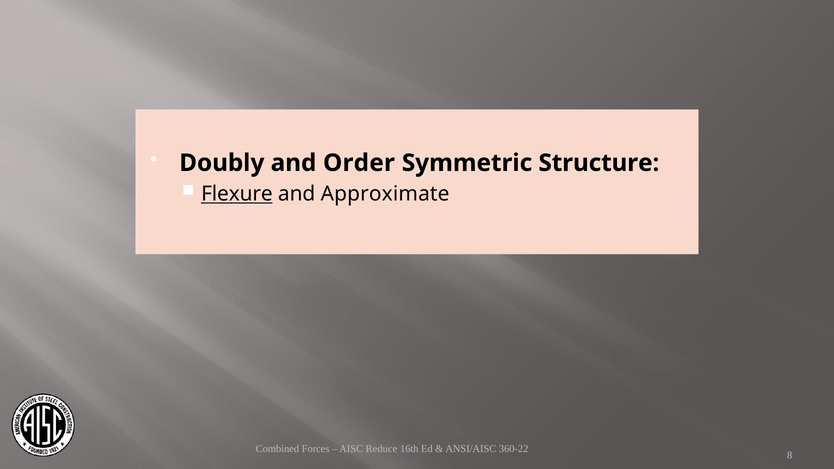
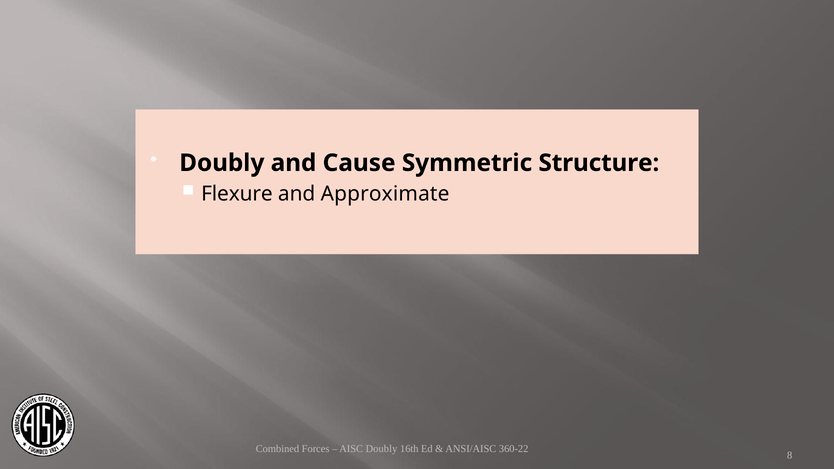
Order: Order -> Cause
Flexure underline: present -> none
AISC Reduce: Reduce -> Doubly
